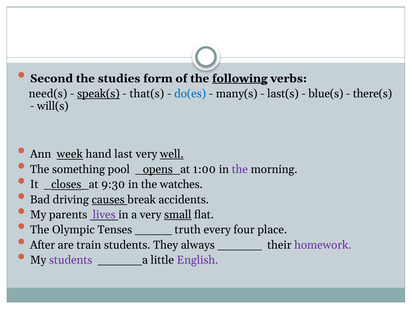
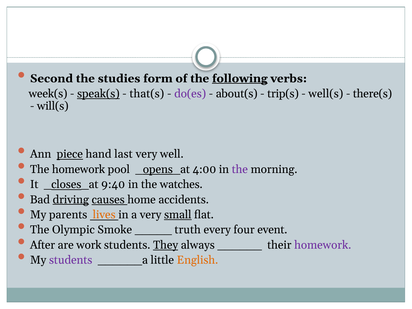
need(s: need(s -> week(s
do(es colour: blue -> purple
many(s: many(s -> about(s
last(s: last(s -> trip(s
blue(s: blue(s -> well(s
week: week -> piece
well underline: present -> none
The something: something -> homework
1:00: 1:00 -> 4:00
9:30: 9:30 -> 9:40
driving underline: none -> present
break: break -> home
lives colour: purple -> orange
Tenses: Tenses -> Smoke
place: place -> event
train: train -> work
They underline: none -> present
English colour: purple -> orange
